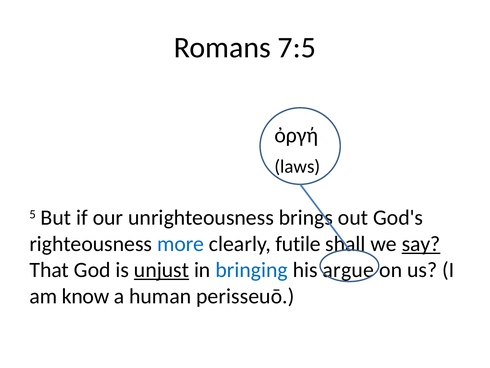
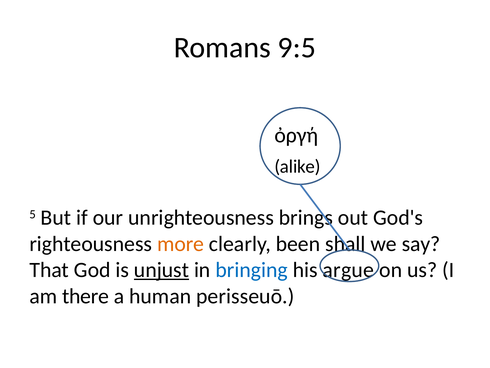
7:5: 7:5 -> 9:5
laws: laws -> alike
more colour: blue -> orange
futile: futile -> been
say underline: present -> none
know: know -> there
